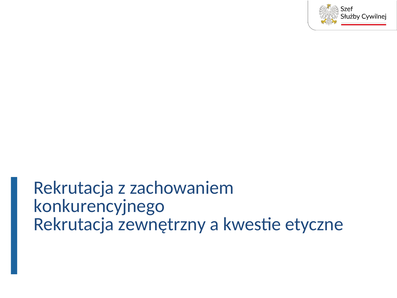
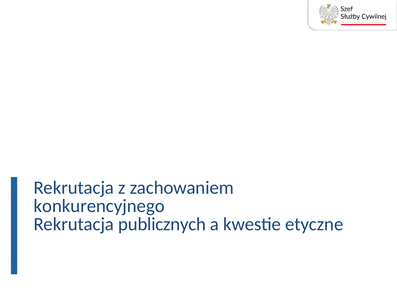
zewnętrzny: zewnętrzny -> publicznych
